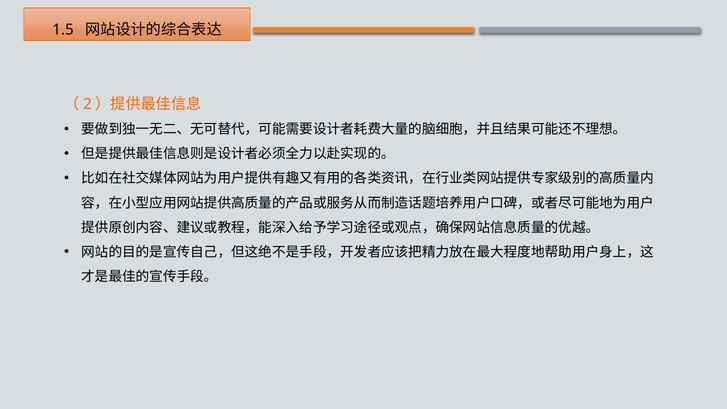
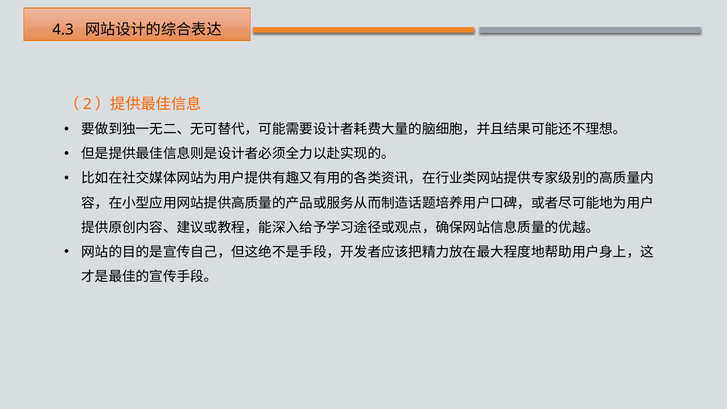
1.5: 1.5 -> 4.3
